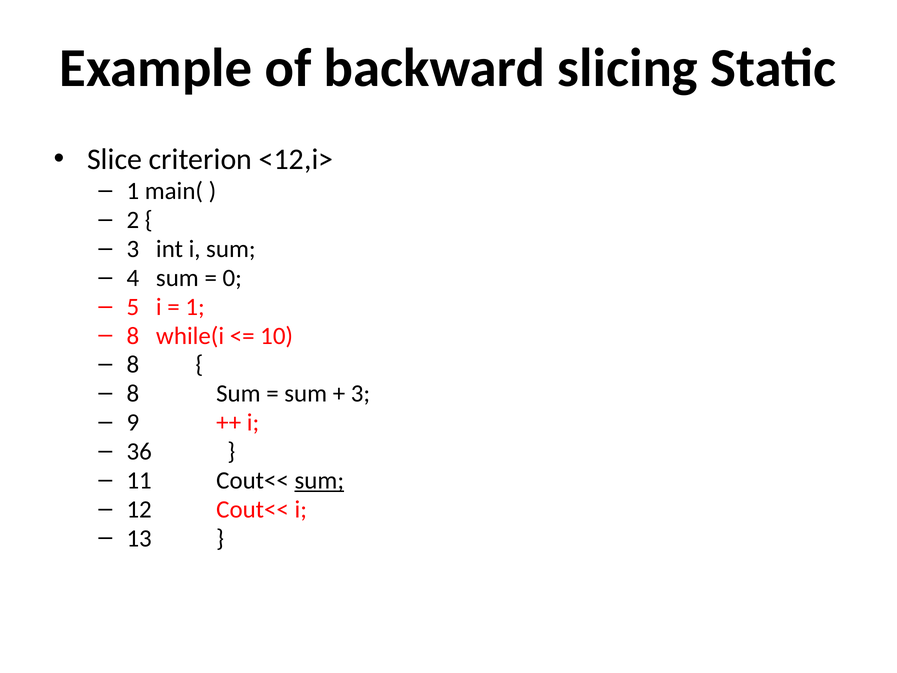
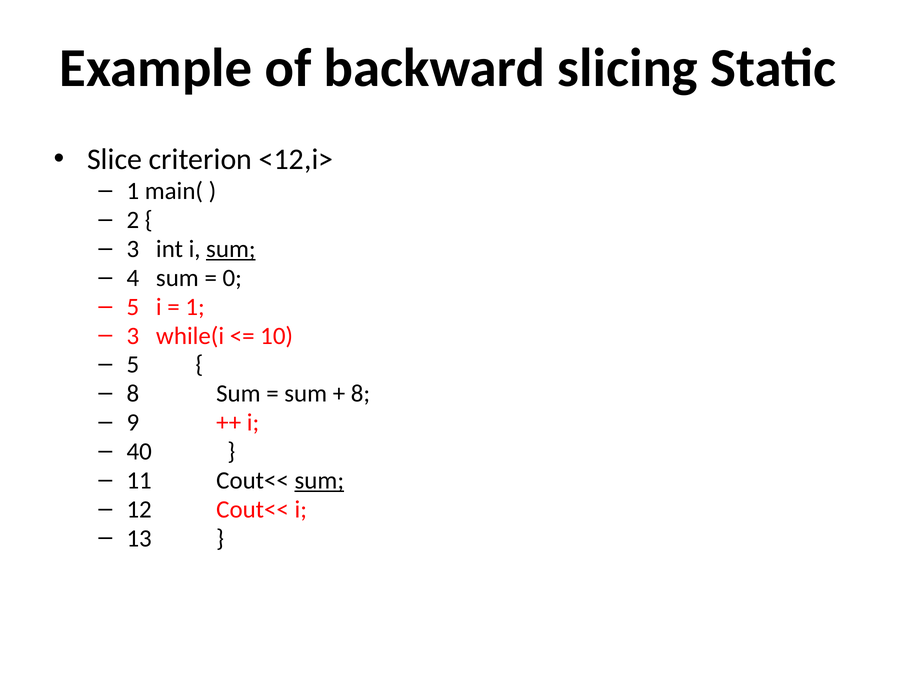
sum at (231, 249) underline: none -> present
8 at (133, 336): 8 -> 3
8 at (133, 365): 8 -> 5
3 at (360, 394): 3 -> 8
36: 36 -> 40
